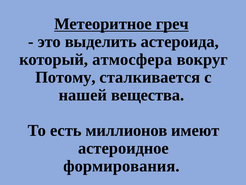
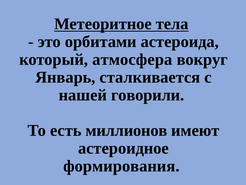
греч: греч -> тела
выделить: выделить -> орбитами
Потому: Потому -> Январь
вещества: вещества -> говорили
